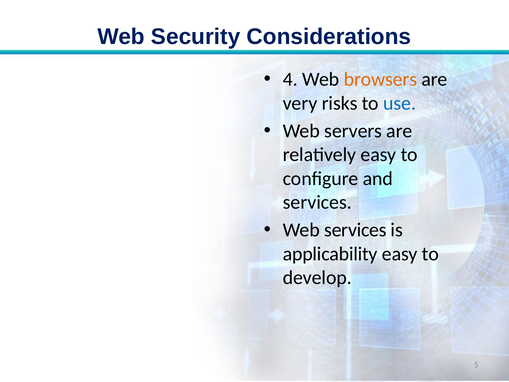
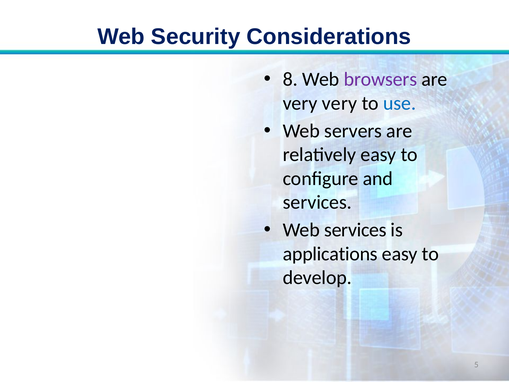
4: 4 -> 8
browsers colour: orange -> purple
very risks: risks -> very
applicability: applicability -> applications
